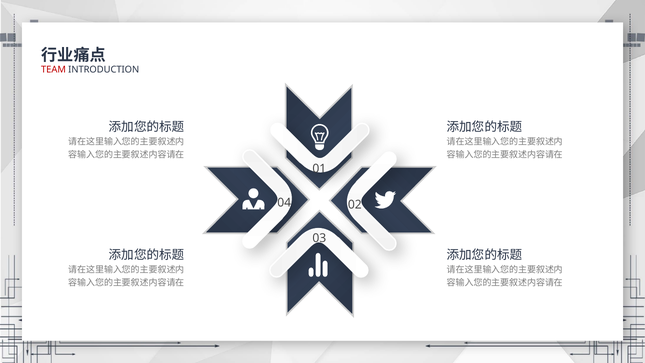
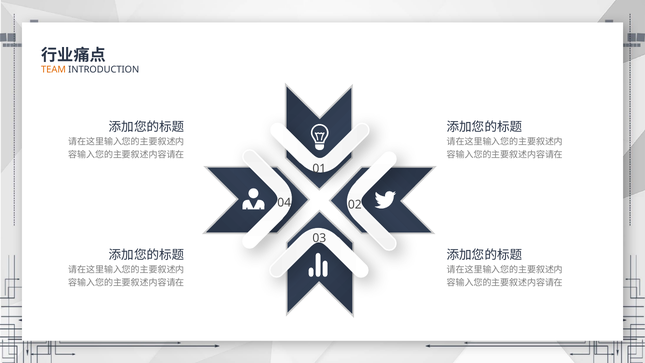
TEAM colour: red -> orange
